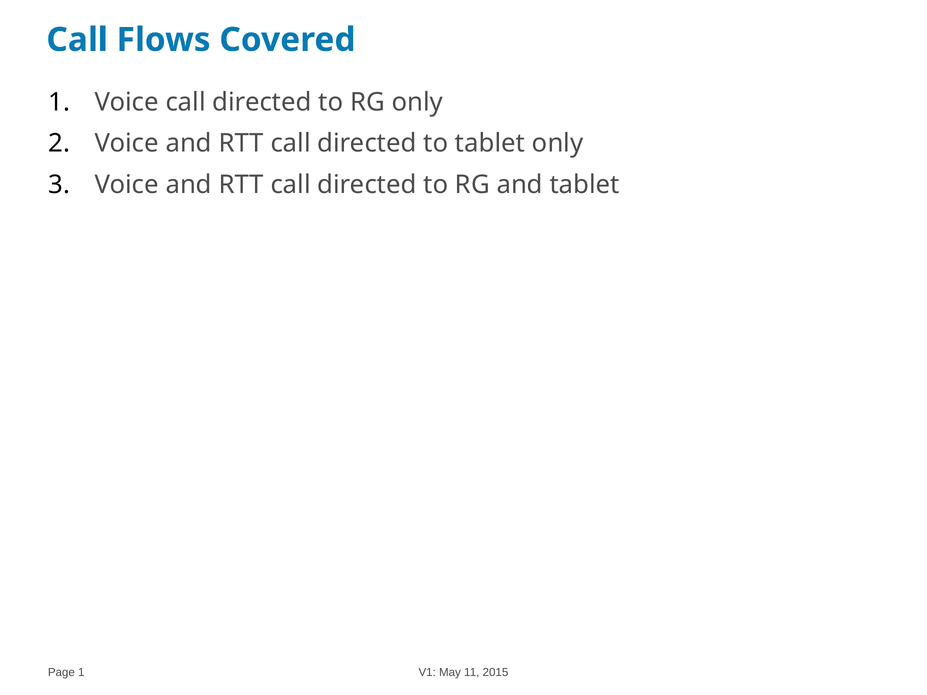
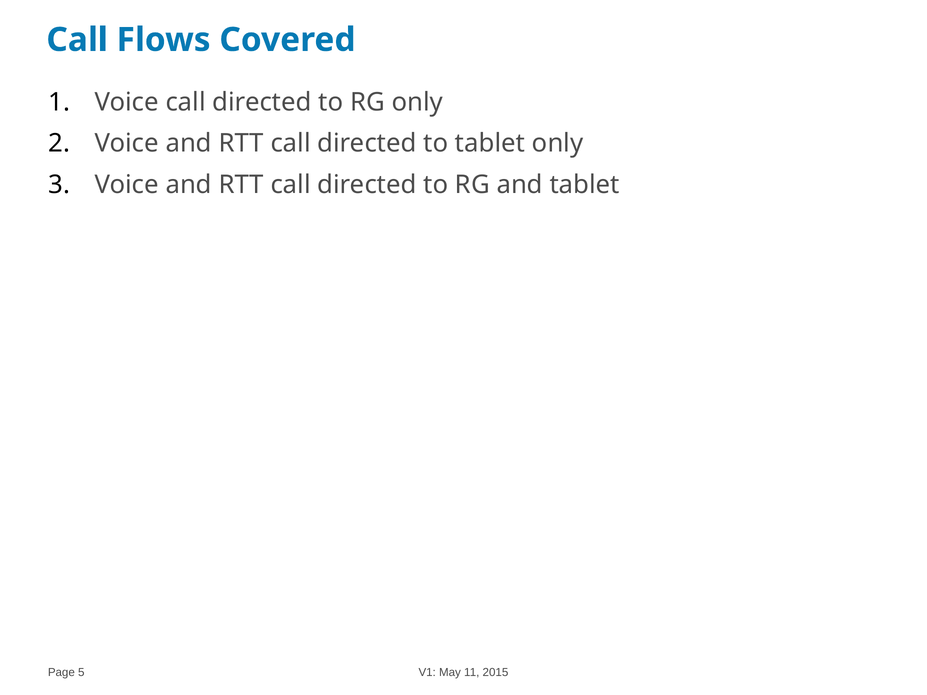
Page 1: 1 -> 5
